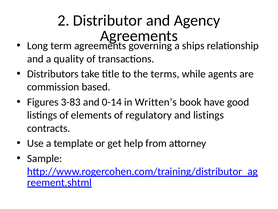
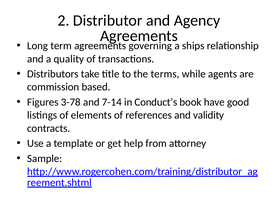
3-83: 3-83 -> 3-78
0-14: 0-14 -> 7-14
Written’s: Written’s -> Conduct’s
regulatory: regulatory -> references
and listings: listings -> validity
